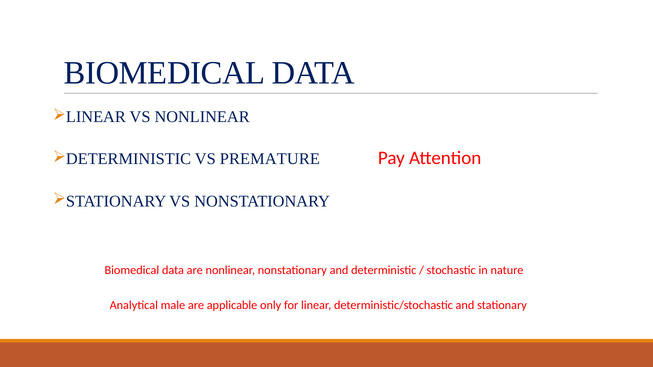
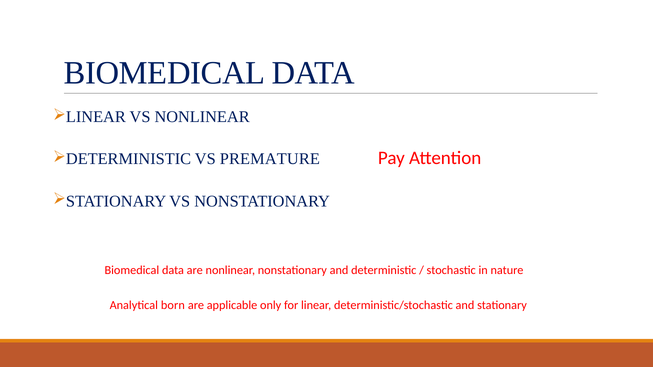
male: male -> born
